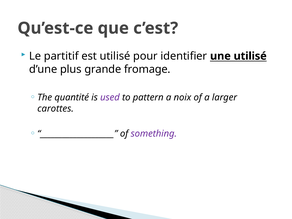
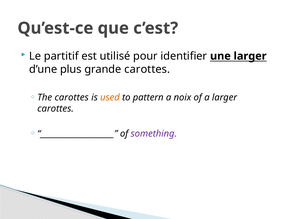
une utilisé: utilisé -> larger
grande fromage: fromage -> carottes
The quantité: quantité -> carottes
used colour: purple -> orange
